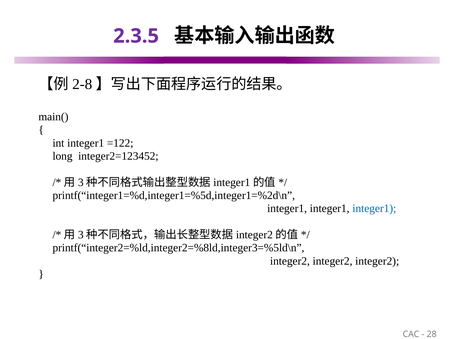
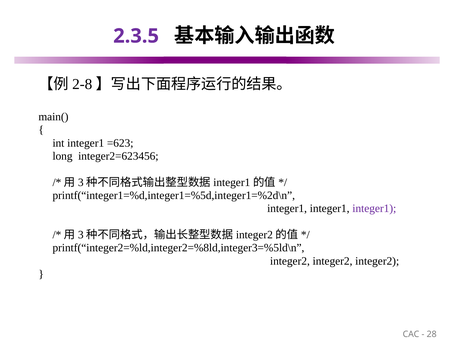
=122: =122 -> =623
integer2=123452: integer2=123452 -> integer2=623456
integer1 at (374, 209) colour: blue -> purple
